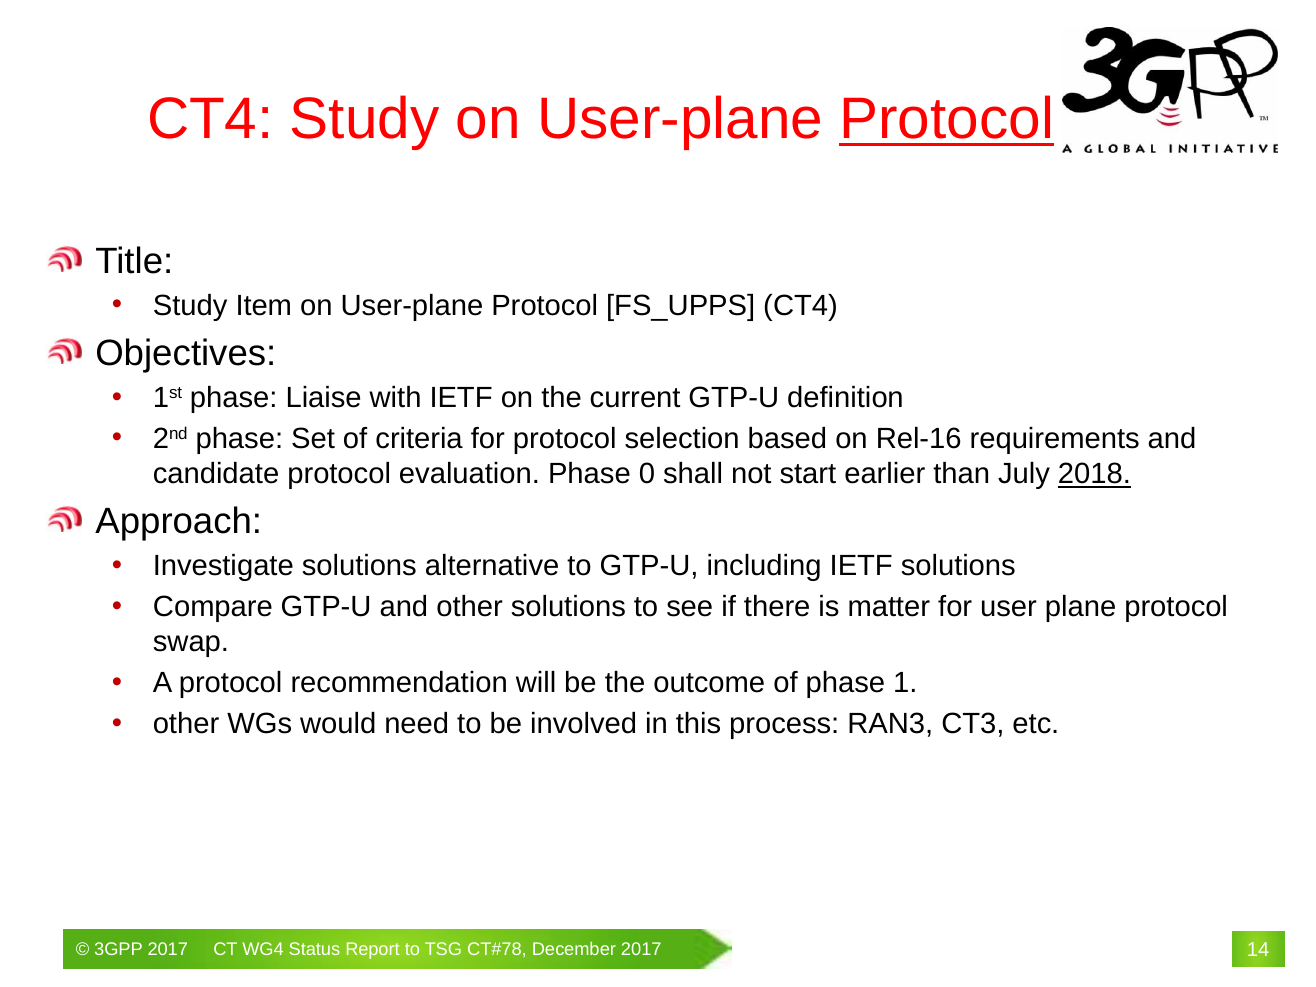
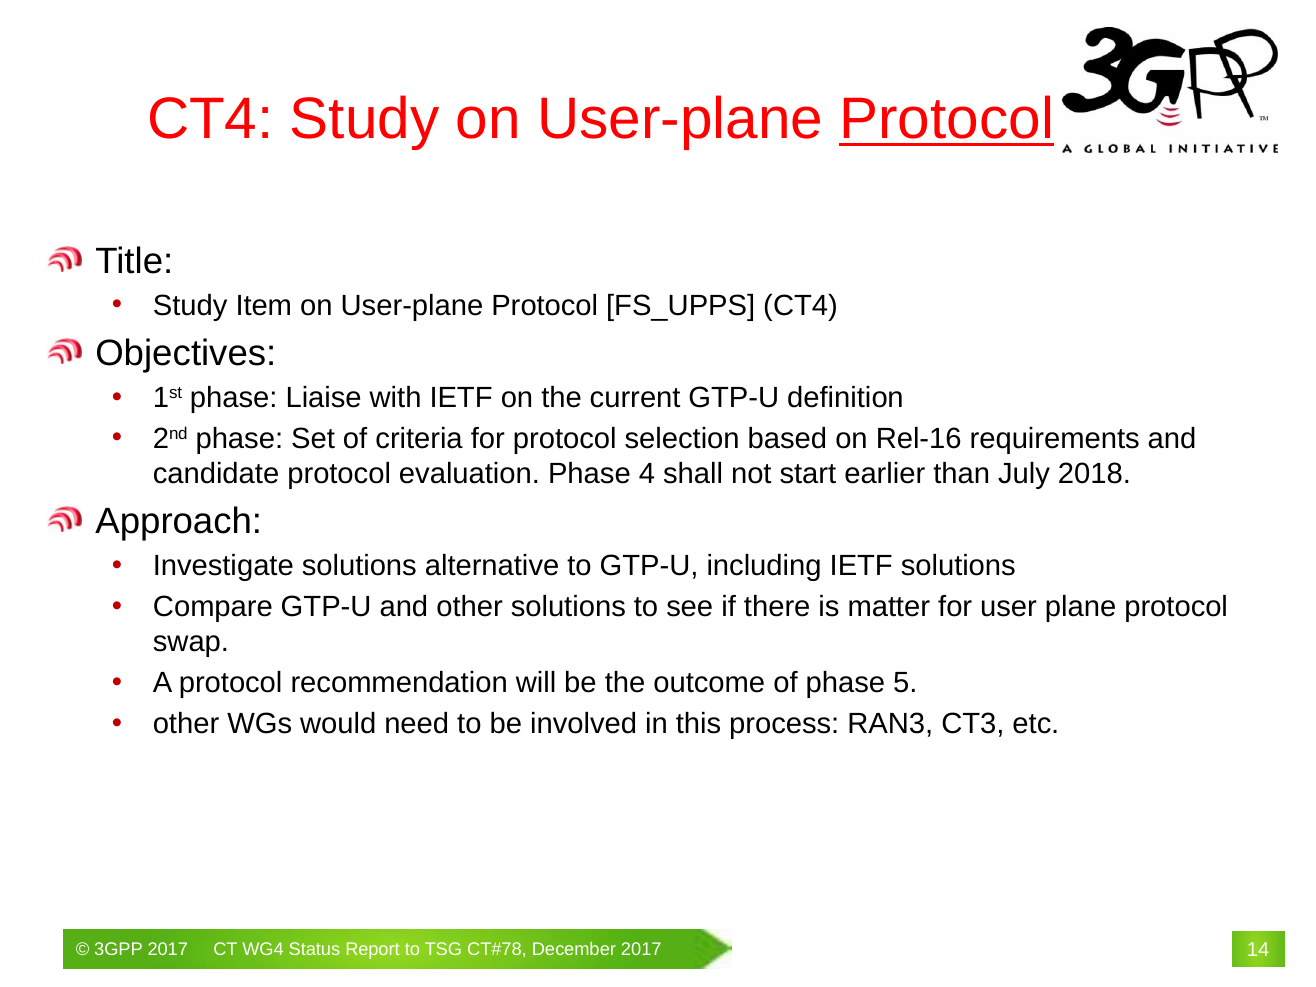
0: 0 -> 4
2018 underline: present -> none
1: 1 -> 5
